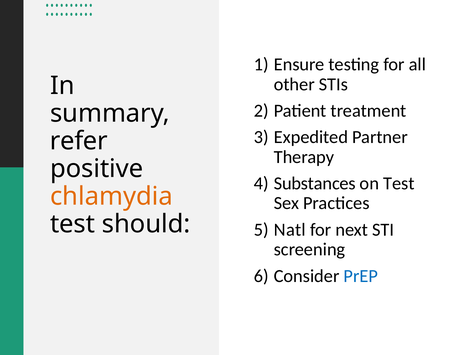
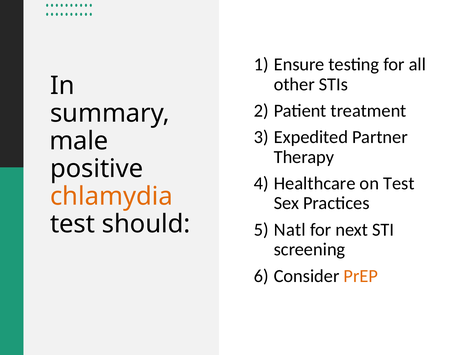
refer: refer -> male
Substances: Substances -> Healthcare
PrEP colour: blue -> orange
